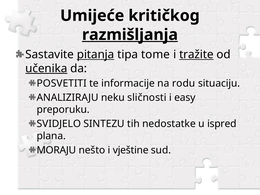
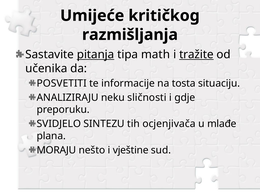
razmišljanja underline: present -> none
tome: tome -> math
učenika underline: present -> none
rodu: rodu -> tosta
easy: easy -> gdje
nedostatke: nedostatke -> ocjenjivača
ispred: ispred -> mlađe
